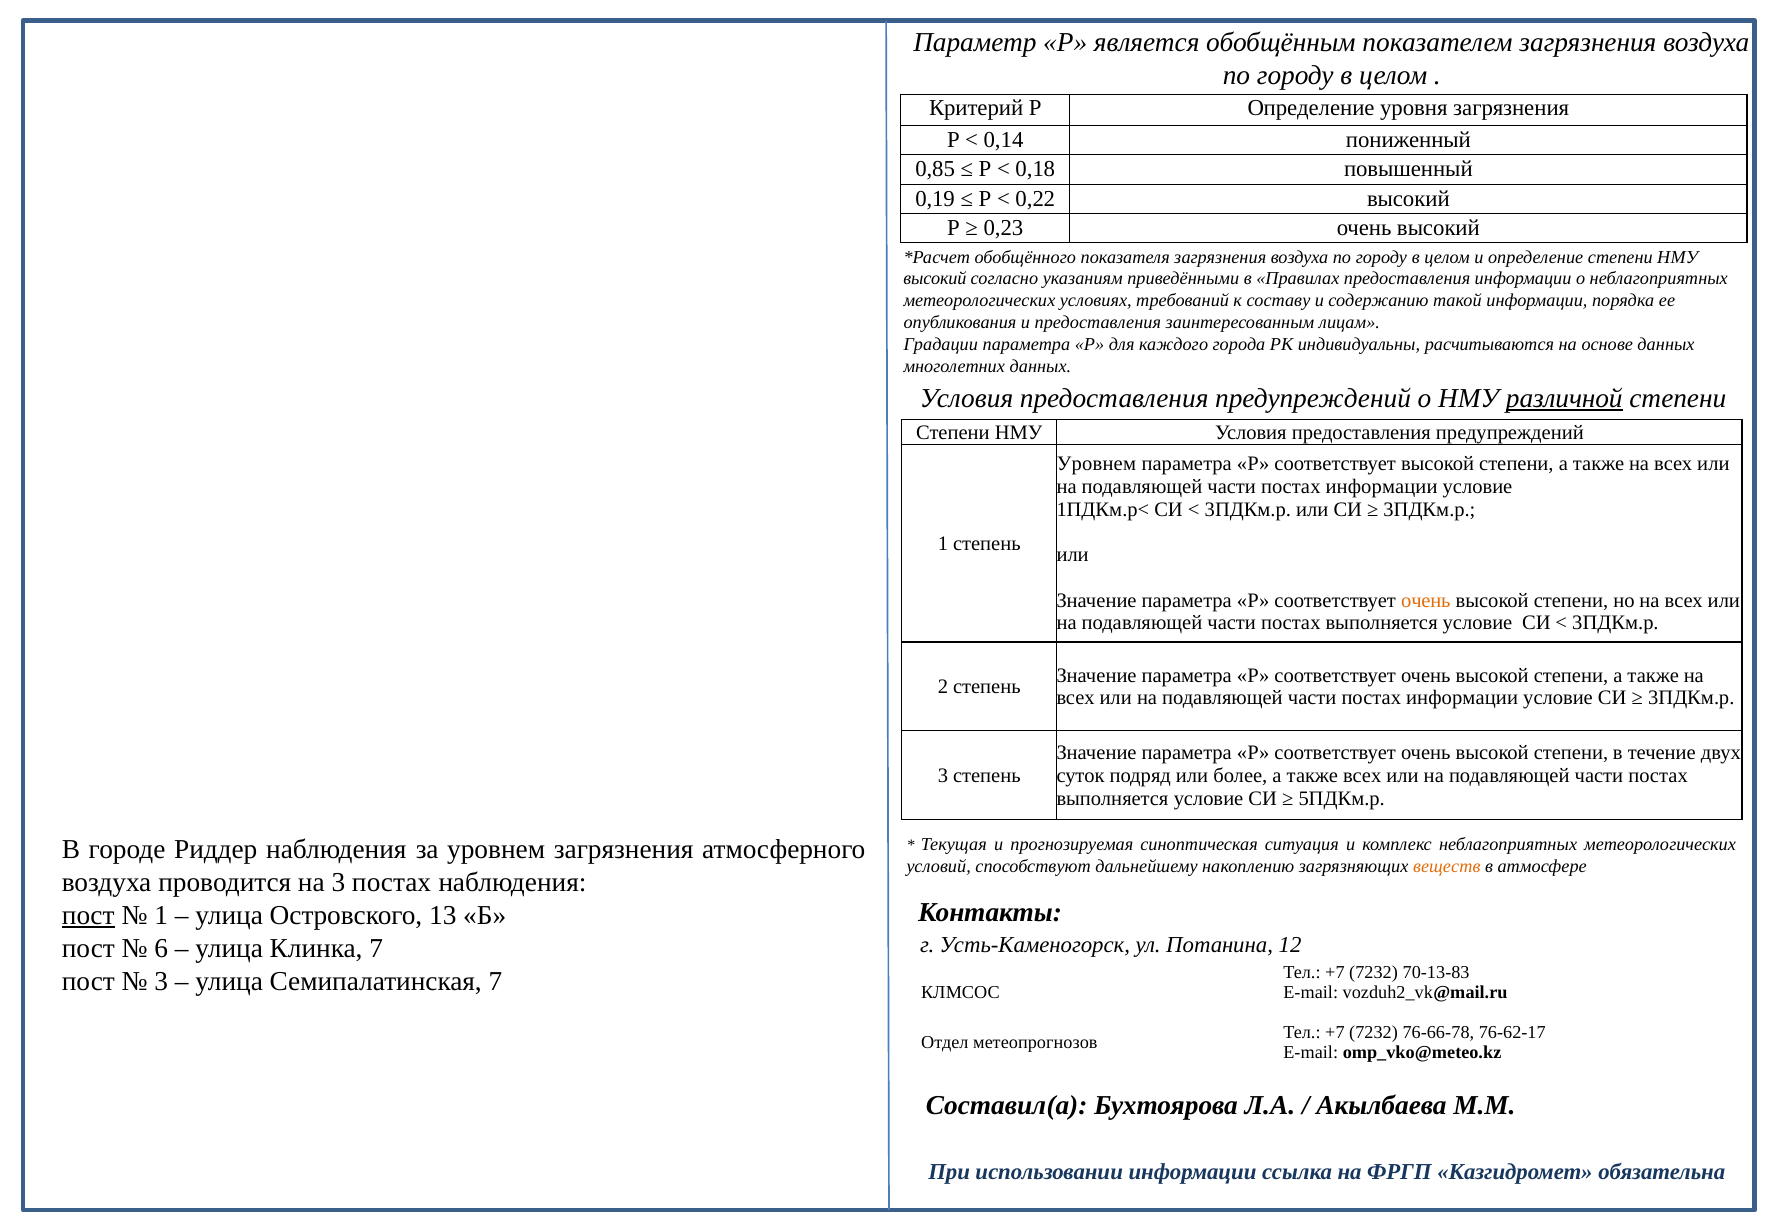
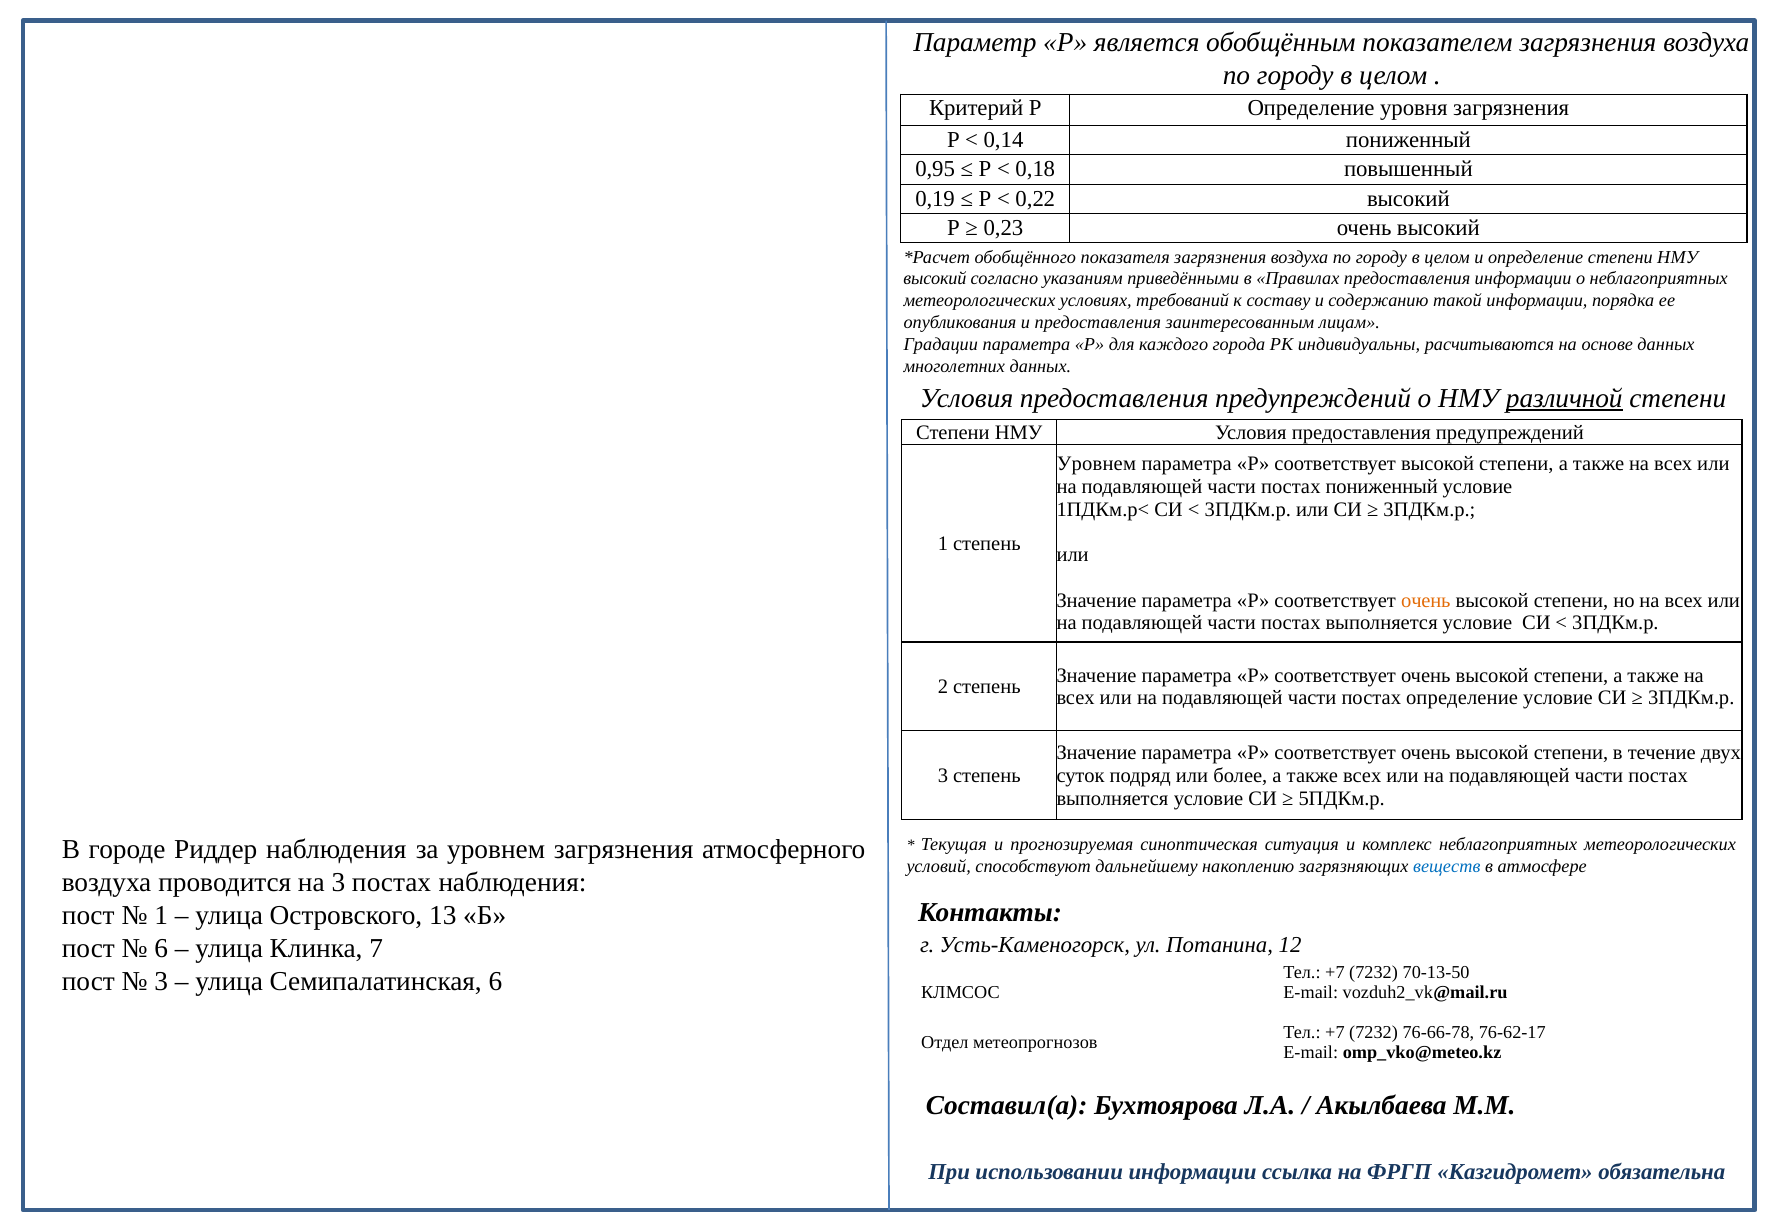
0,85: 0,85 -> 0,95
информации at (1382, 486): информации -> пониженный
информации at (1462, 698): информации -> определение
веществ colour: orange -> blue
пост at (88, 915) underline: present -> none
70-13-83: 70-13-83 -> 70-13-50
Семипалатинская 7: 7 -> 6
